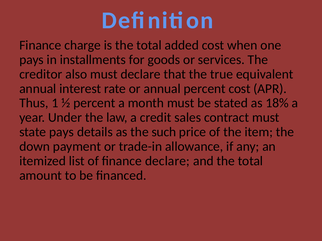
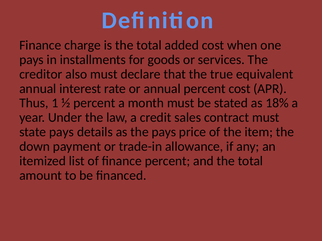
the such: such -> pays
finance declare: declare -> percent
